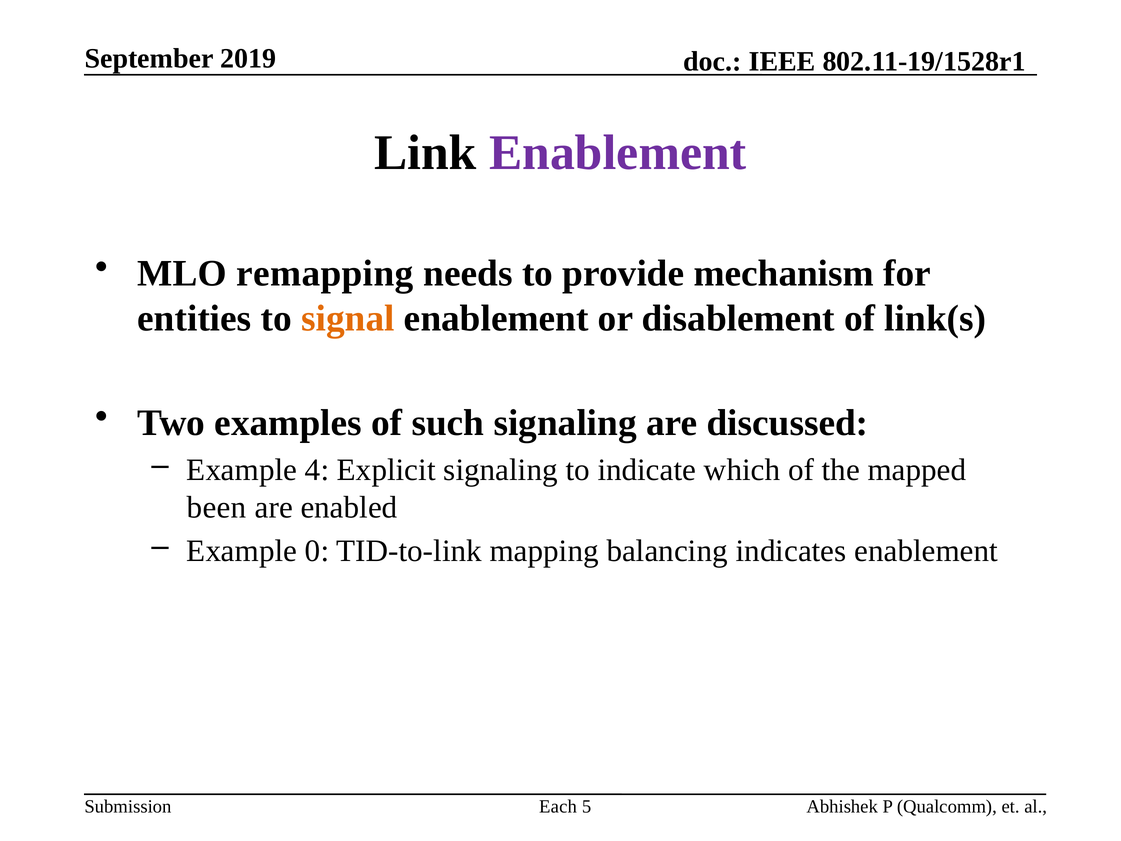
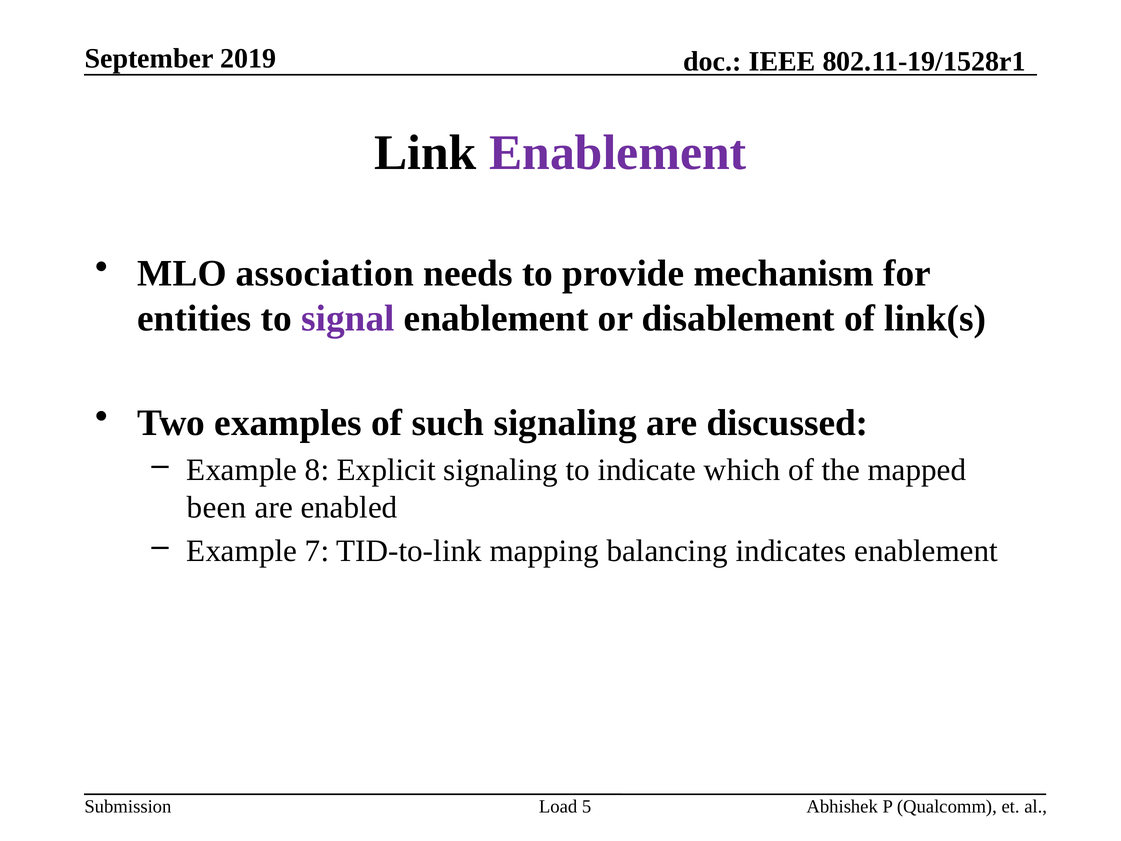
remapping: remapping -> association
signal colour: orange -> purple
4: 4 -> 8
0: 0 -> 7
Each: Each -> Load
